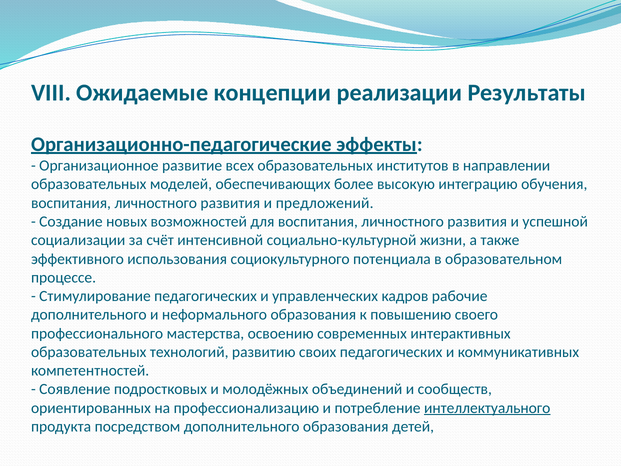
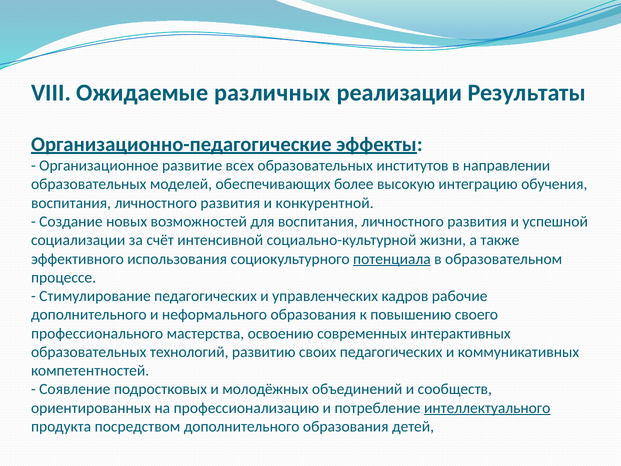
концепции: концепции -> различных
предложений: предложений -> конкурентной
потенциала underline: none -> present
